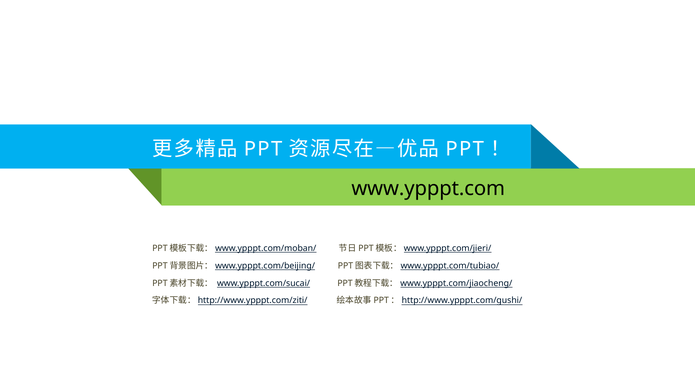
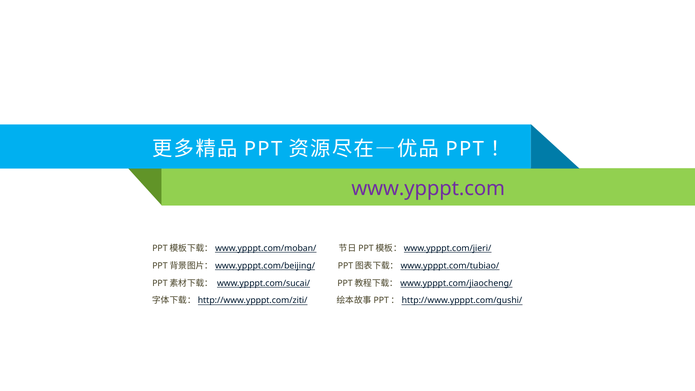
www.ypppt.com colour: black -> purple
